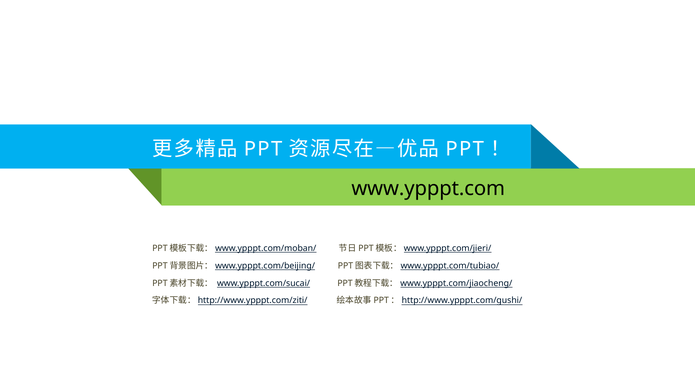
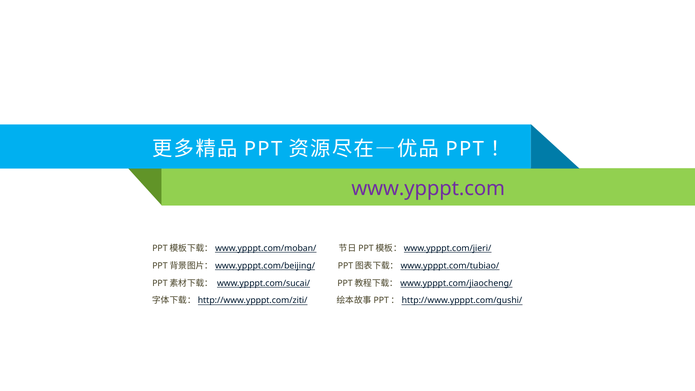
www.ypppt.com colour: black -> purple
